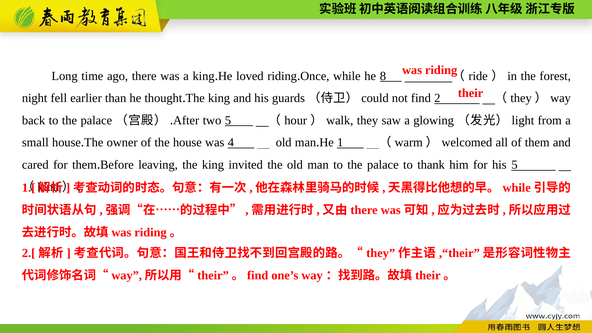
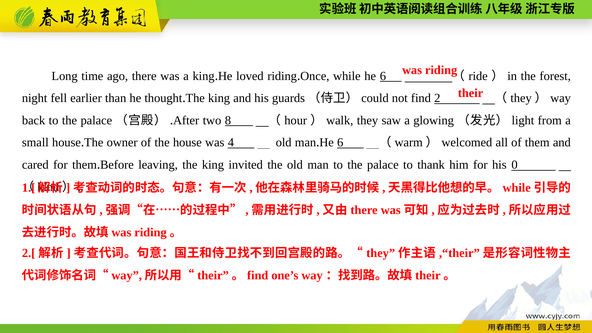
while he 8: 8 -> 6
two 5: 5 -> 8
1 at (340, 143): 1 -> 6
his 5: 5 -> 0
